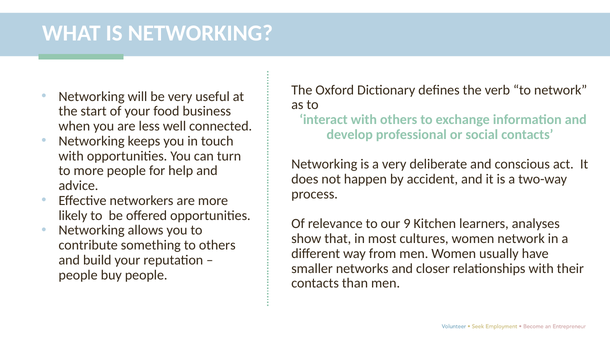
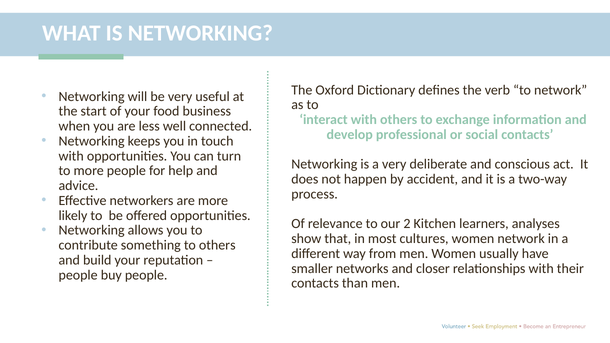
9: 9 -> 2
